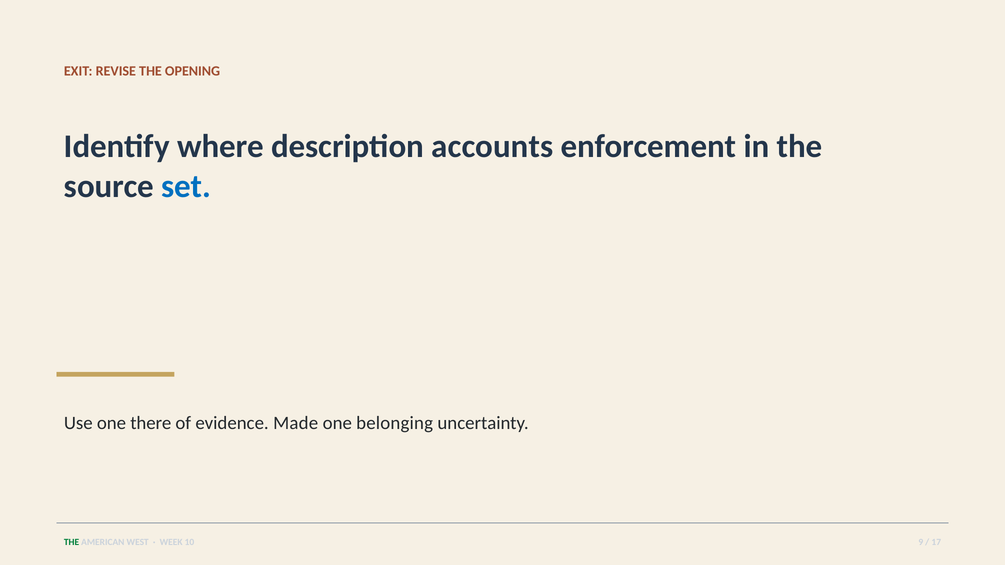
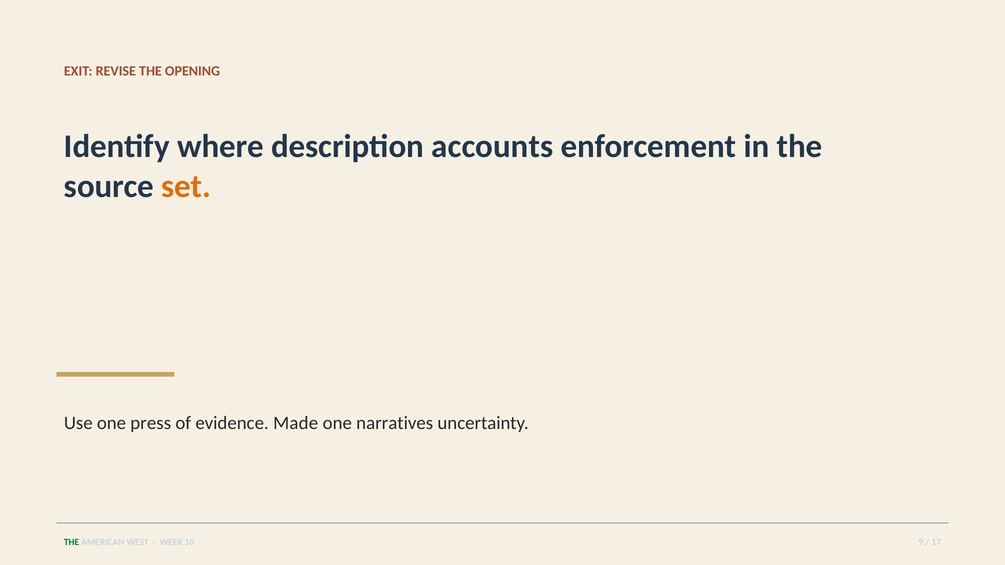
set colour: blue -> orange
there: there -> press
belonging: belonging -> narratives
